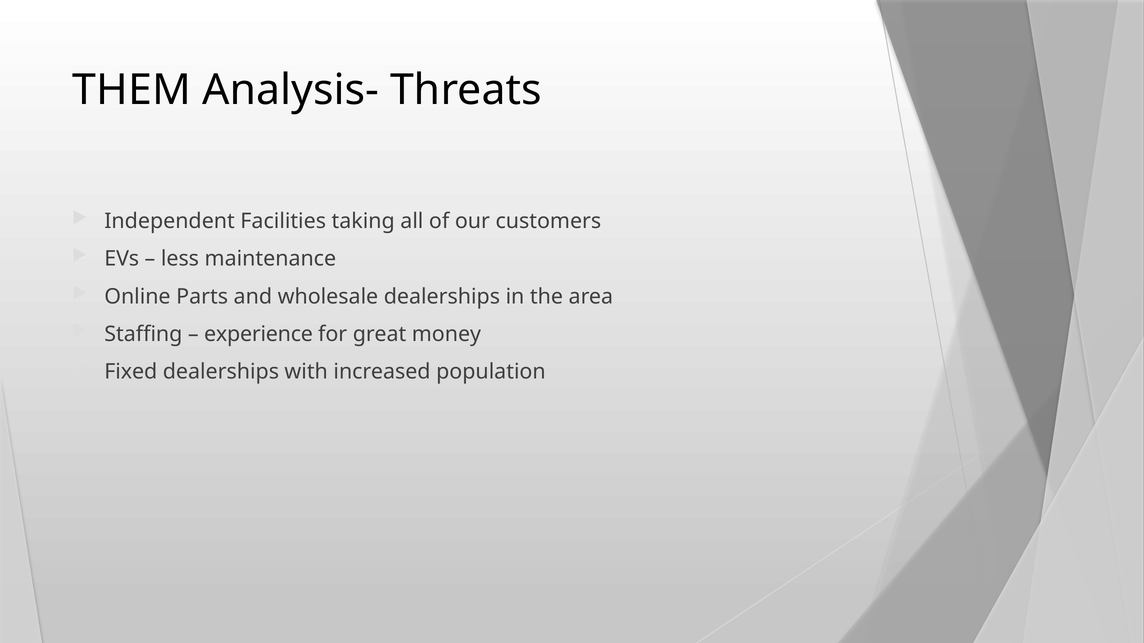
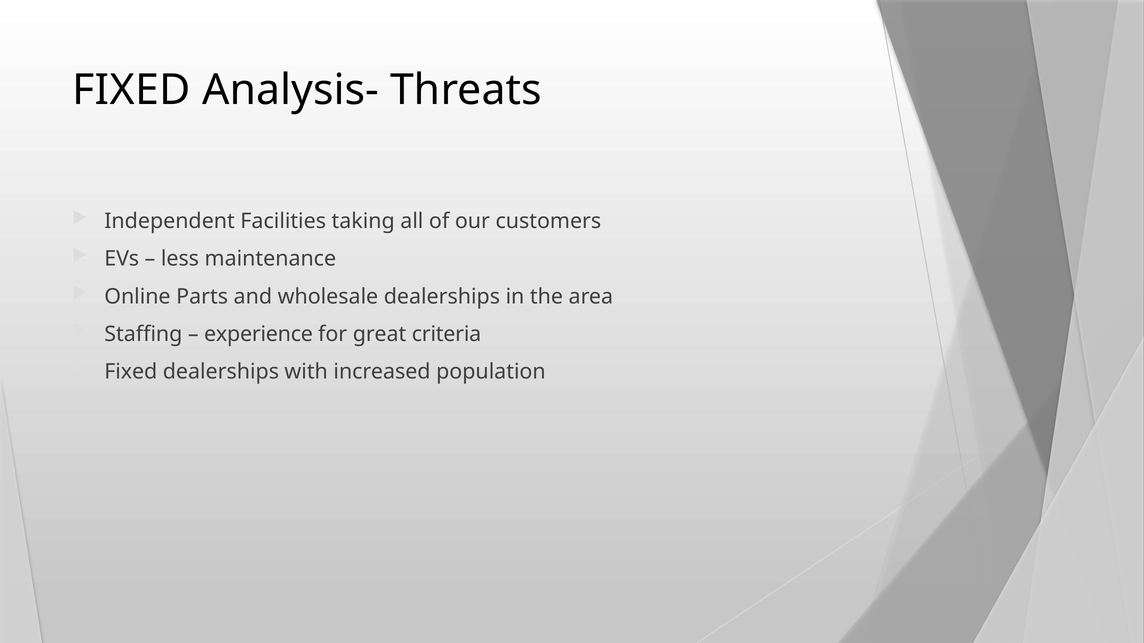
THEM at (132, 90): THEM -> FIXED
money: money -> criteria
